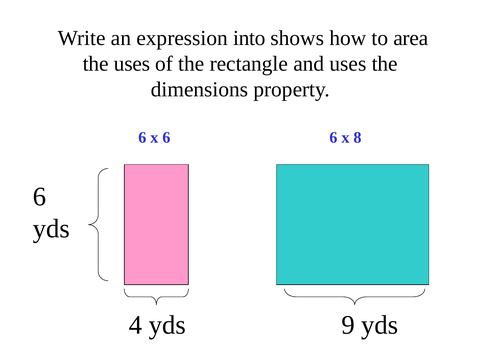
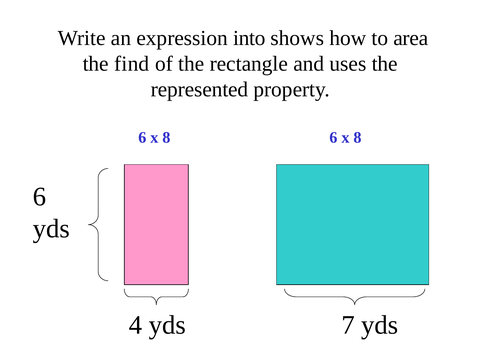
the uses: uses -> find
dimensions: dimensions -> represented
6 at (166, 137): 6 -> 8
9: 9 -> 7
